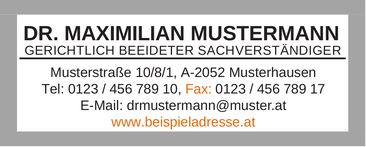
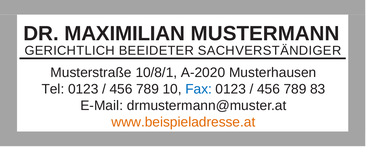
A-2052: A-2052 -> A-2020
Fax colour: orange -> blue
17: 17 -> 83
